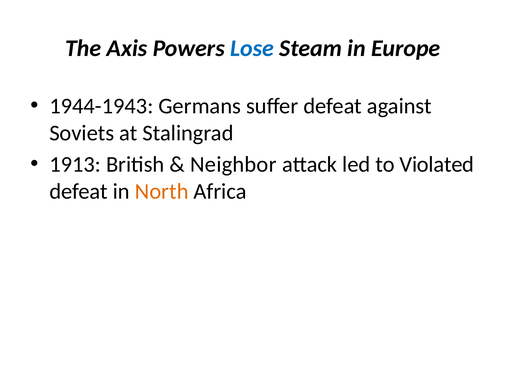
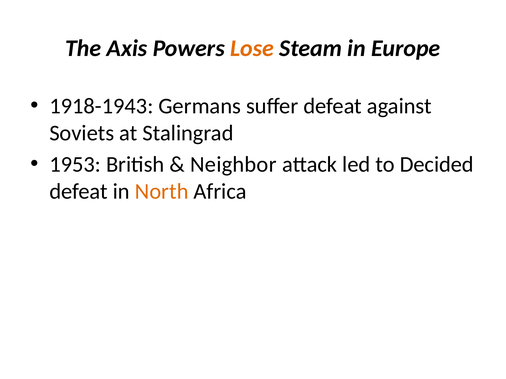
Lose colour: blue -> orange
1944-1943: 1944-1943 -> 1918-1943
1913: 1913 -> 1953
Violated: Violated -> Decided
